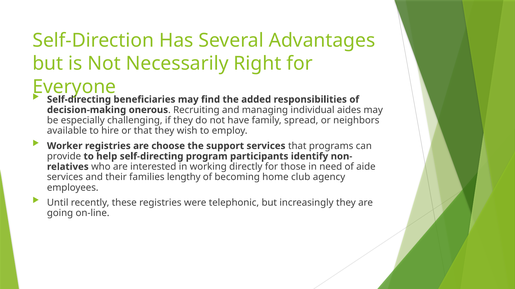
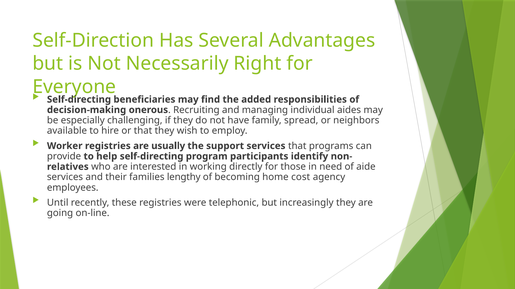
choose: choose -> usually
club: club -> cost
